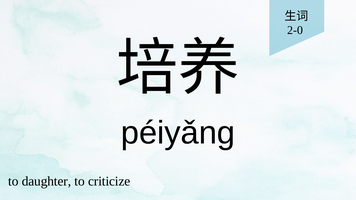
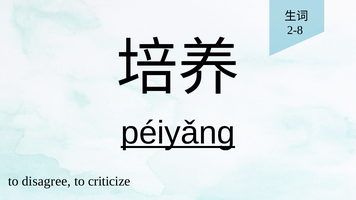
2-0: 2-0 -> 2-8
péiyǎng underline: none -> present
daughter: daughter -> disagree
